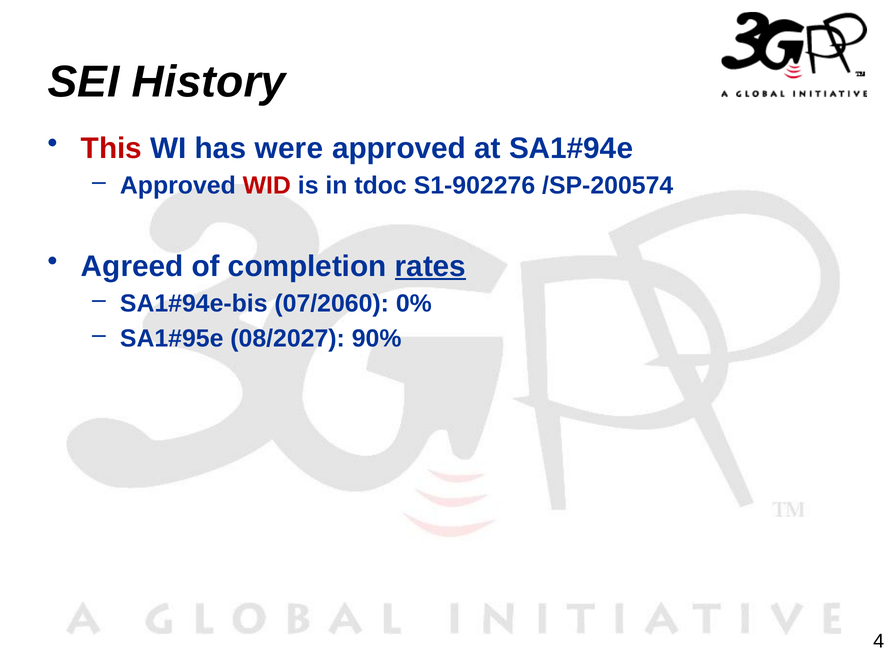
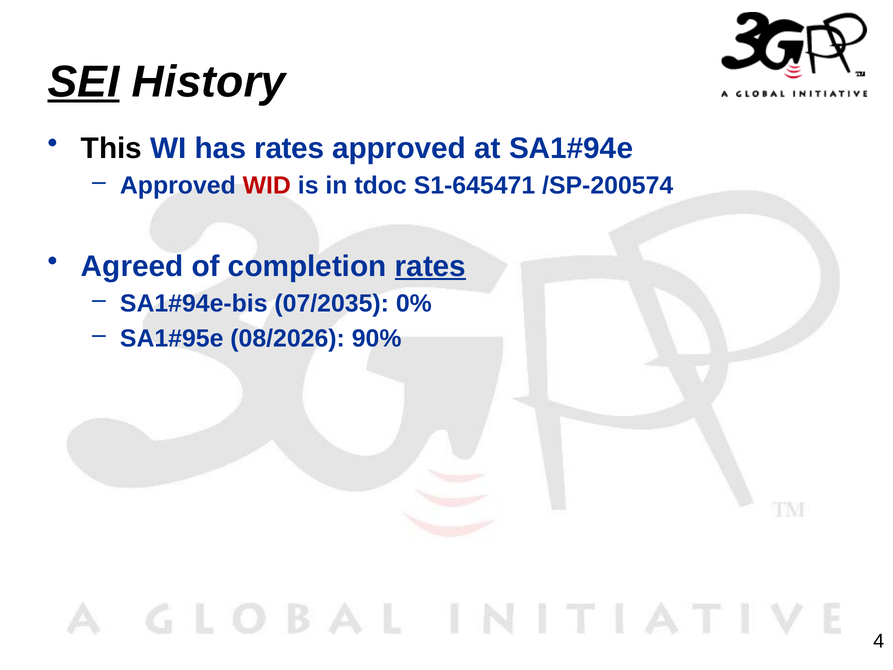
SEI underline: none -> present
This colour: red -> black
has were: were -> rates
S1-902276: S1-902276 -> S1-645471
07/2060: 07/2060 -> 07/2035
08/2027: 08/2027 -> 08/2026
